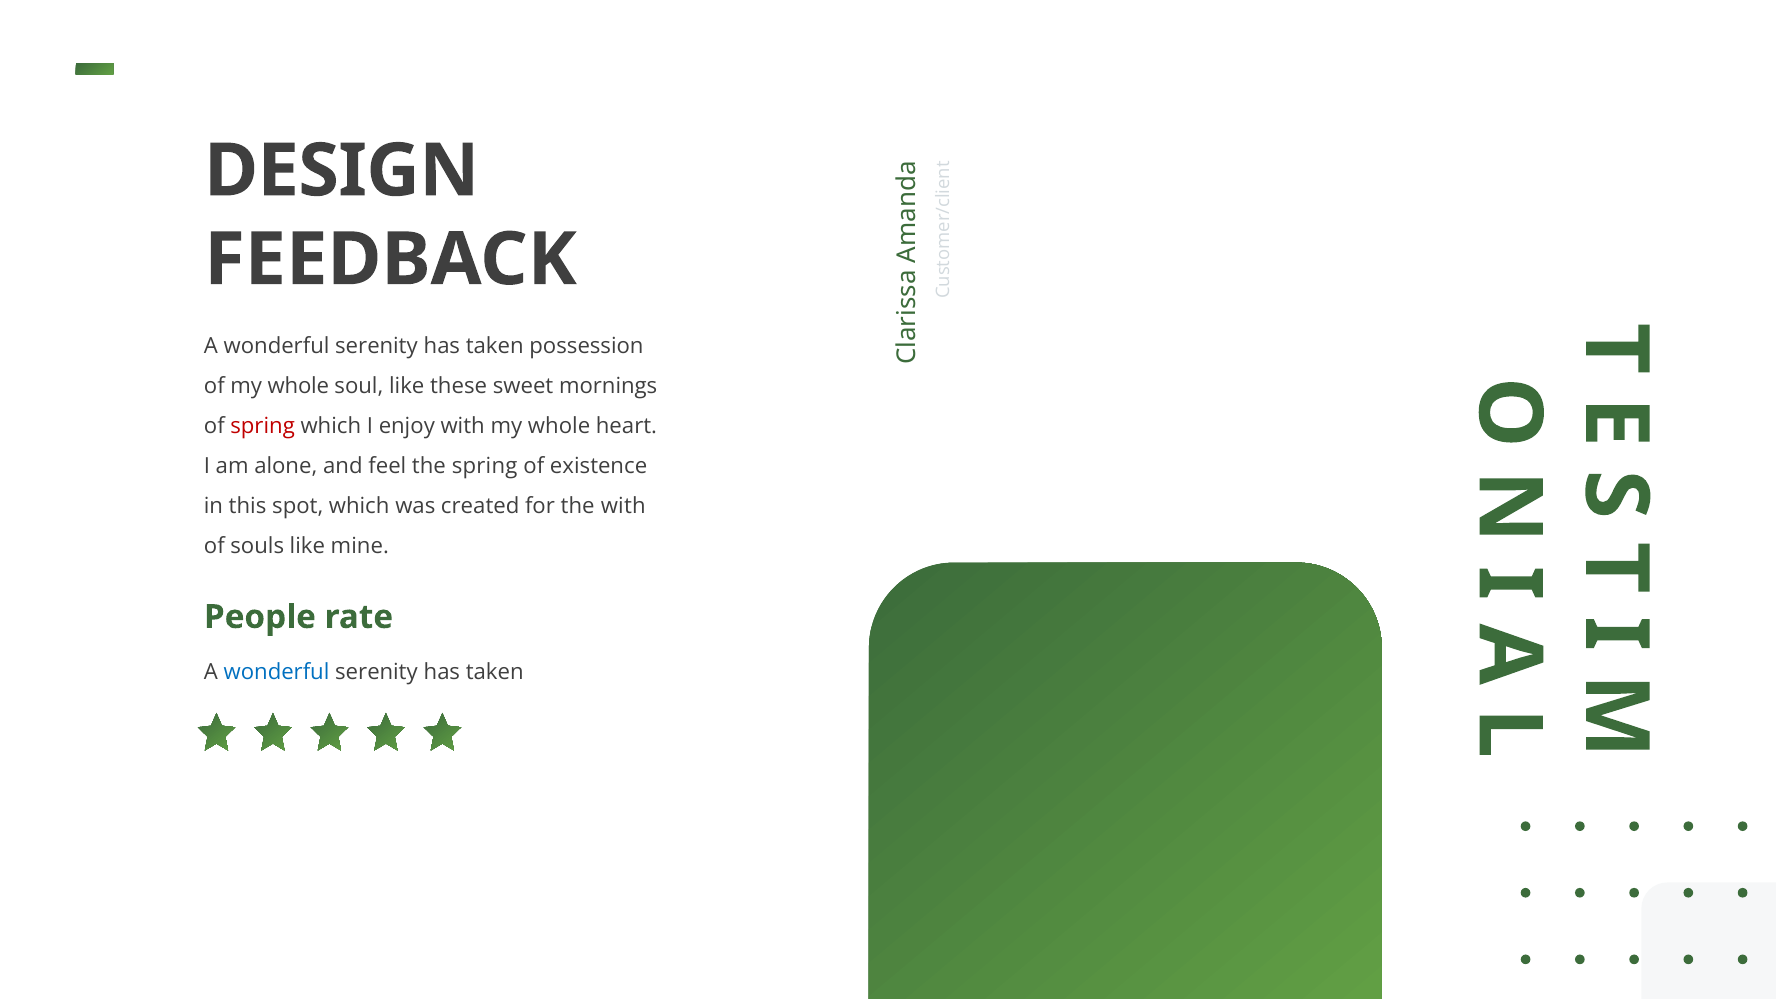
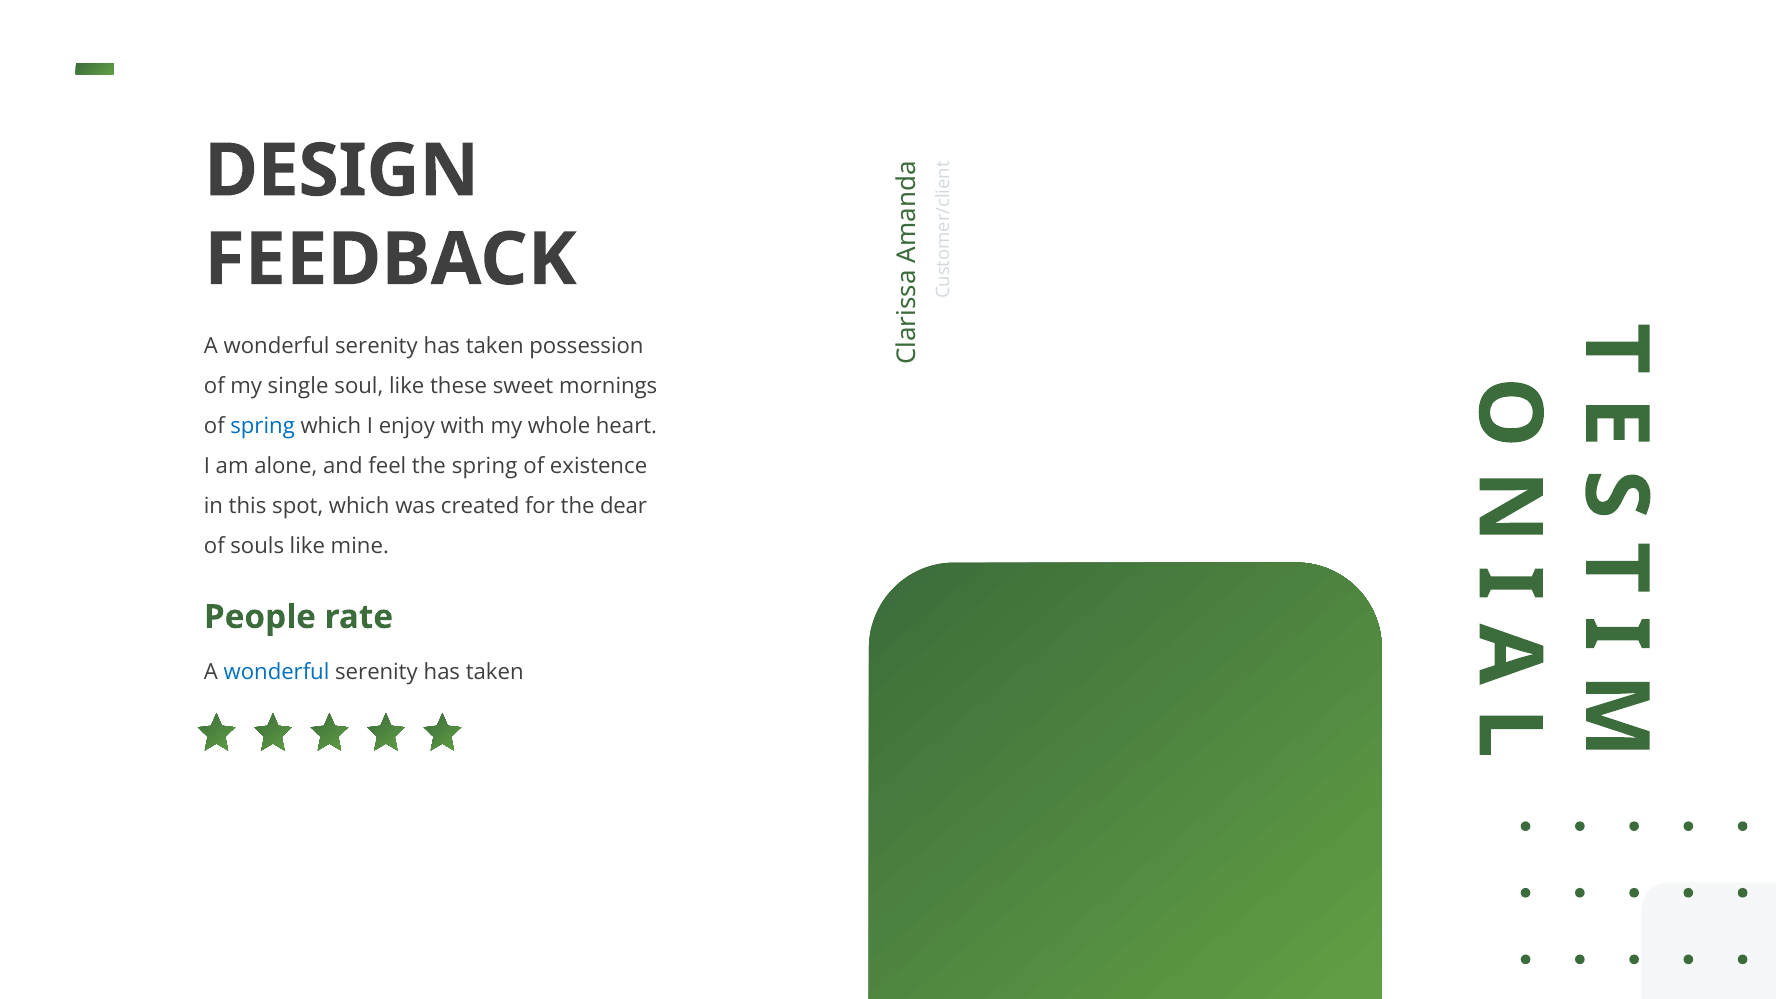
of my whole: whole -> single
spring at (263, 426) colour: red -> blue
the with: with -> dear
